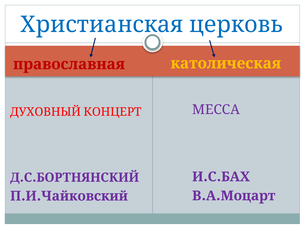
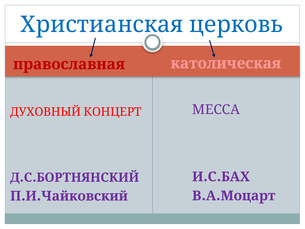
католическая colour: yellow -> pink
